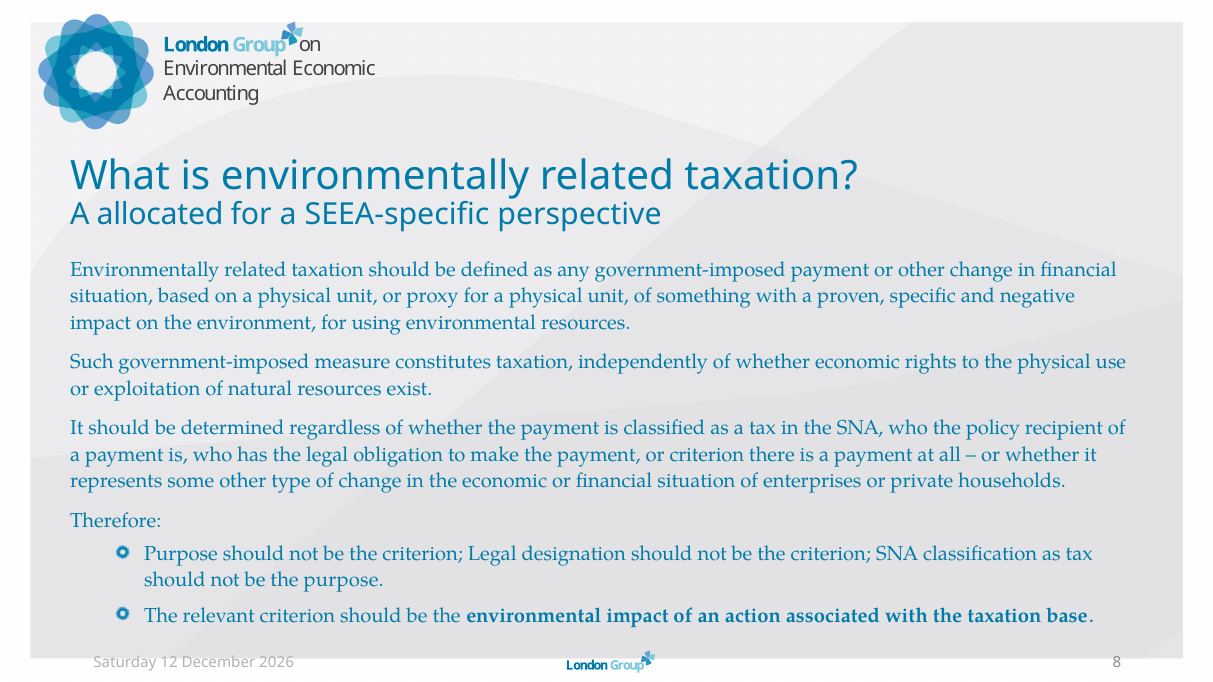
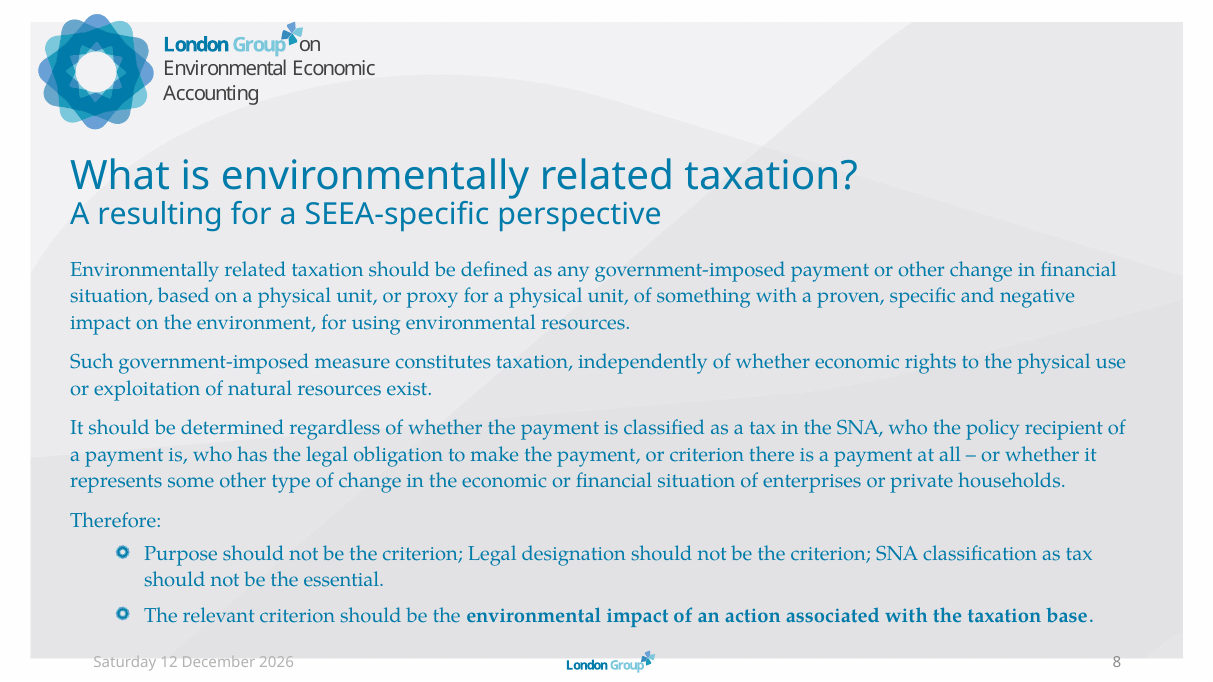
allocated: allocated -> resulting
the purpose: purpose -> essential
